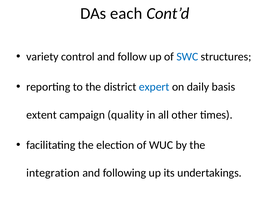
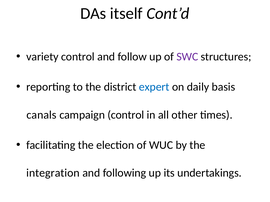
each: each -> itself
SWC colour: blue -> purple
extent: extent -> canals
campaign quality: quality -> control
